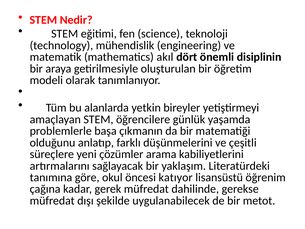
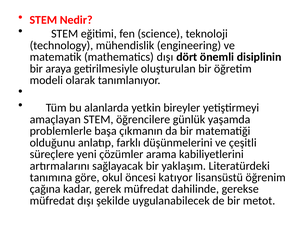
mathematics akıl: akıl -> dışı
